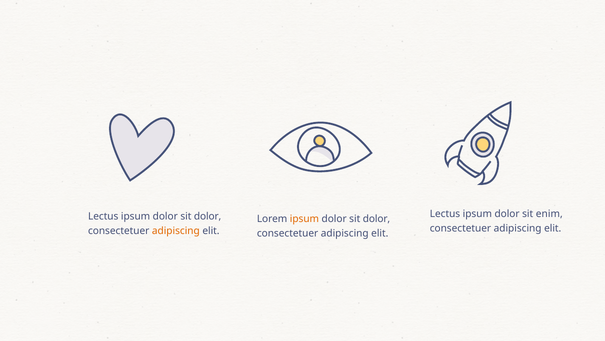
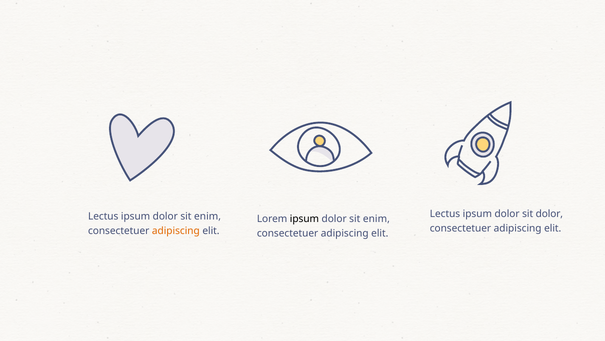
sit enim: enim -> dolor
dolor at (208, 216): dolor -> enim
ipsum at (304, 218) colour: orange -> black
dolor at (376, 218): dolor -> enim
